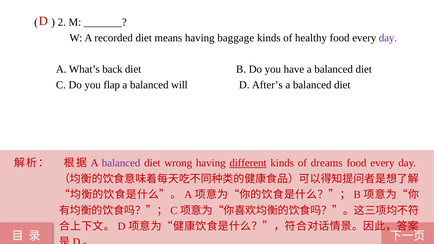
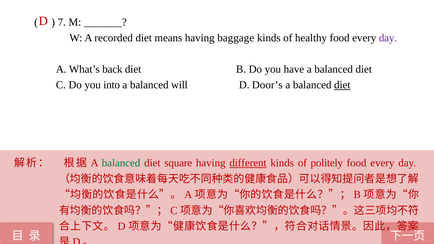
2: 2 -> 7
flap: flap -> into
After’s: After’s -> Door’s
diet at (342, 85) underline: none -> present
balanced at (121, 163) colour: purple -> green
wrong: wrong -> square
dreams: dreams -> politely
